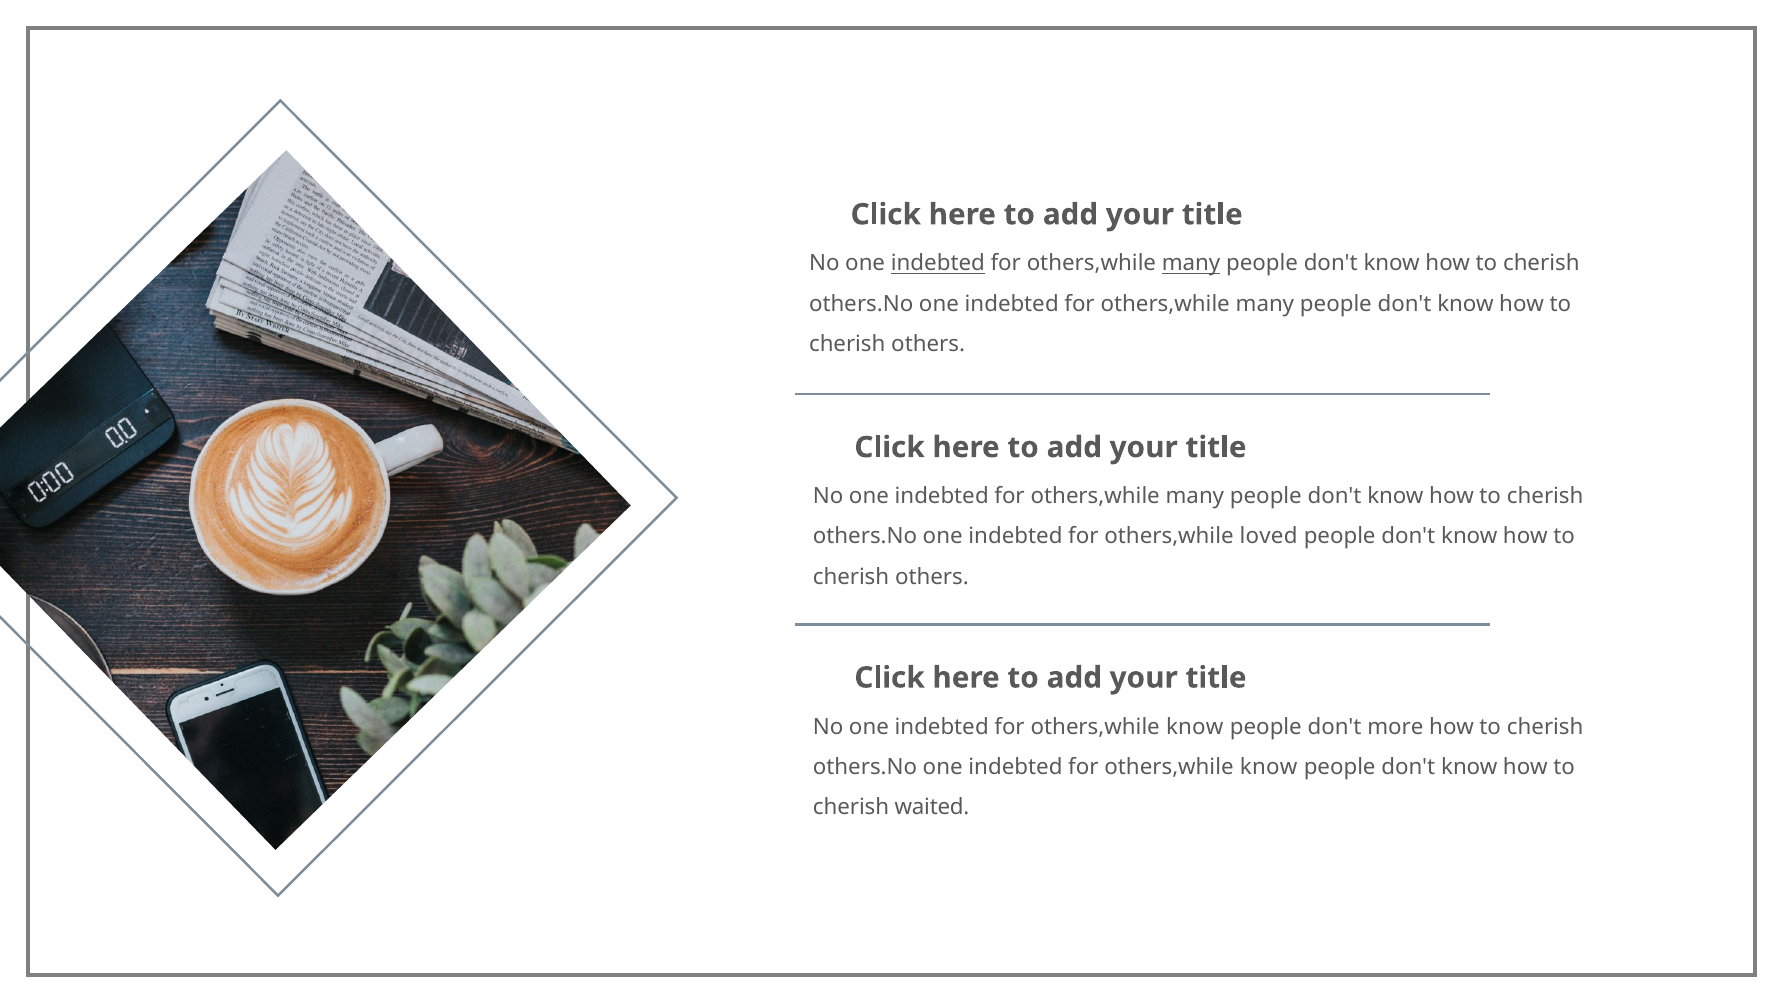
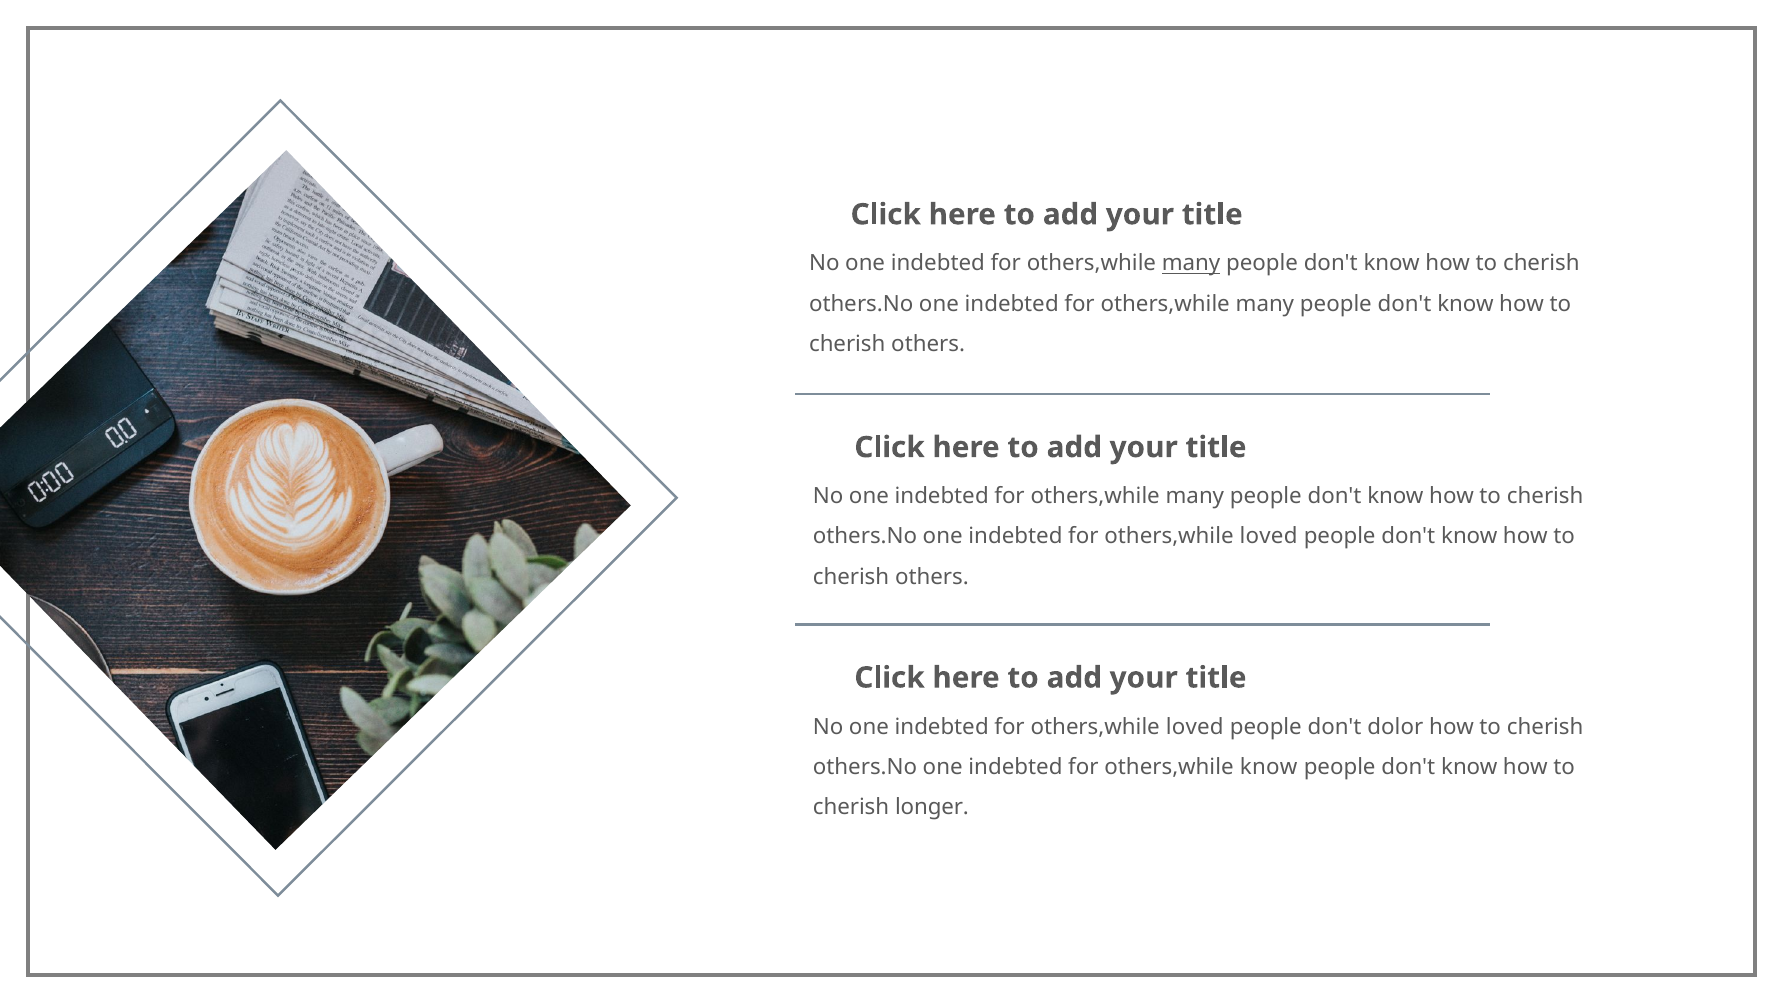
indebted at (938, 264) underline: present -> none
know at (1195, 727): know -> loved
more: more -> dolor
waited: waited -> longer
